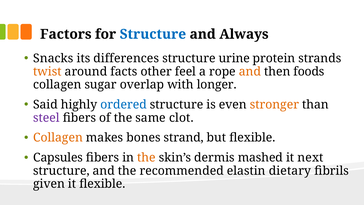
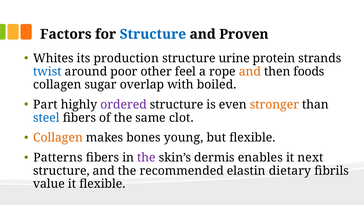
Always: Always -> Proven
Snacks: Snacks -> Whites
differences: differences -> production
twist colour: orange -> blue
facts: facts -> poor
longer: longer -> boiled
Said: Said -> Part
ordered colour: blue -> purple
steel colour: purple -> blue
strand: strand -> young
Capsules: Capsules -> Patterns
the at (146, 158) colour: orange -> purple
mashed: mashed -> enables
given: given -> value
